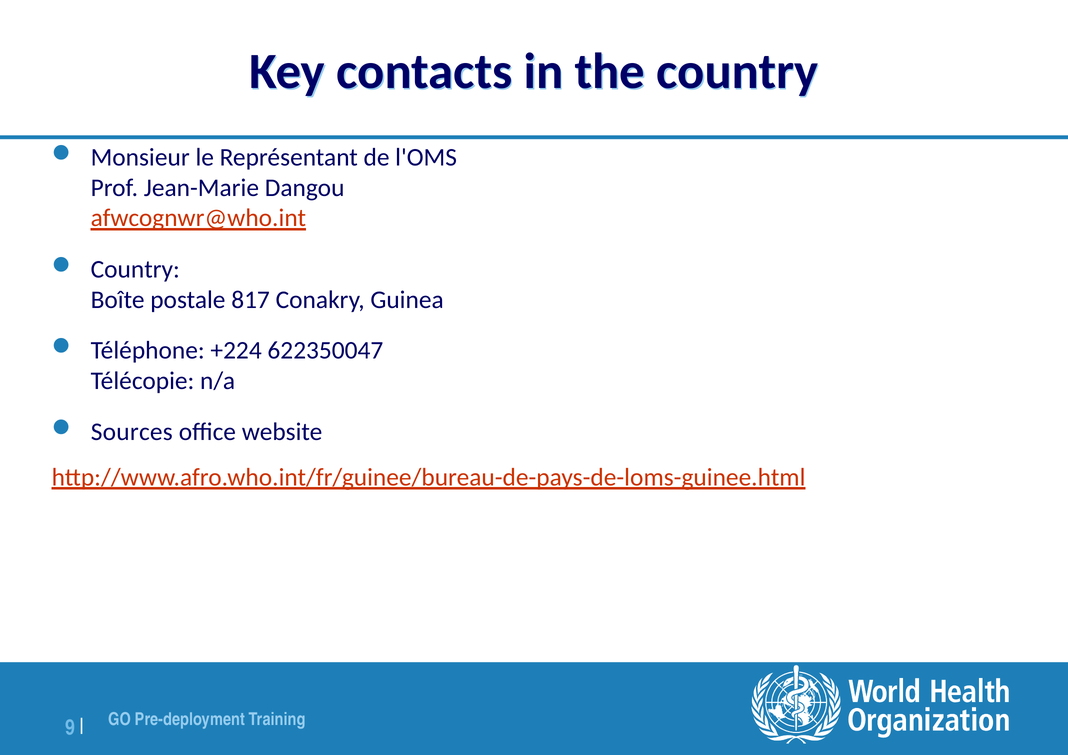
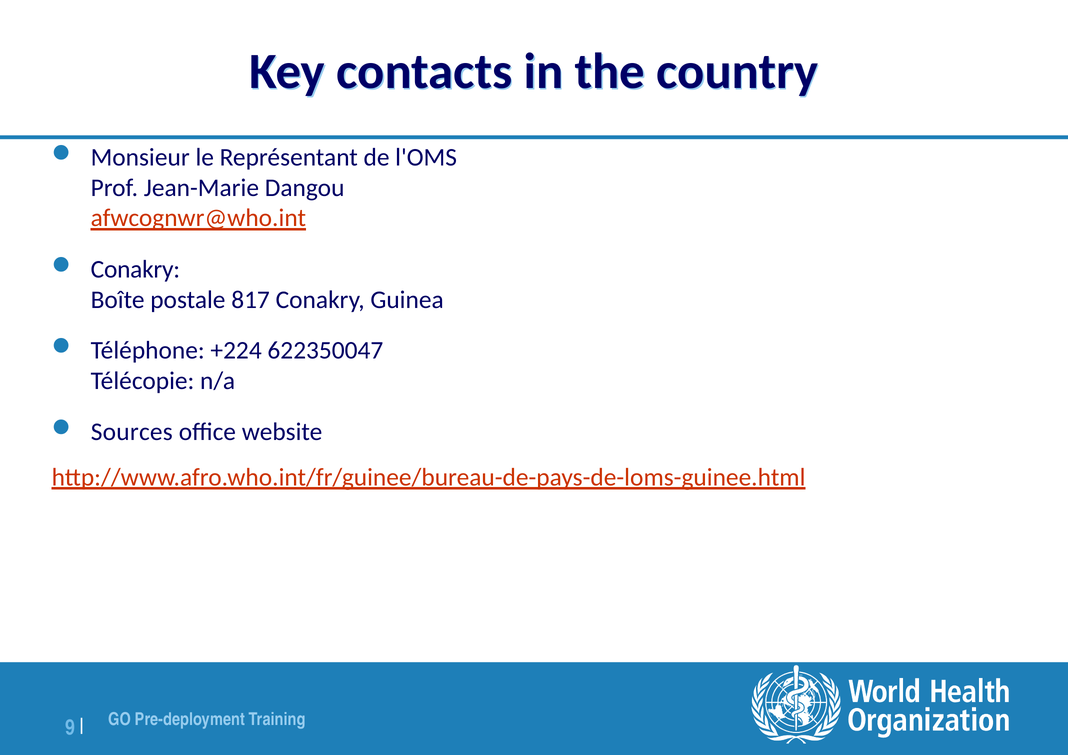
Country at (135, 270): Country -> Conakry
